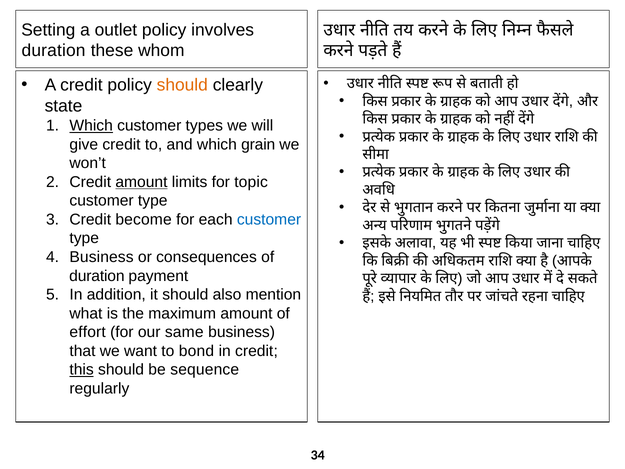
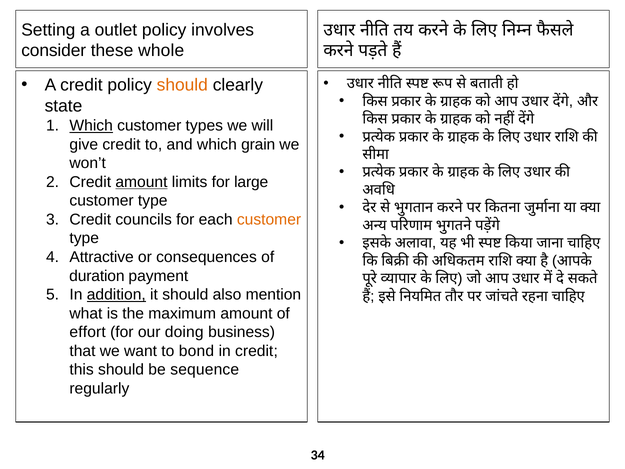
duration at (54, 51): duration -> consider
whom: whom -> whole
topic: topic -> large
become: become -> councils
customer at (269, 219) colour: blue -> orange
Business at (102, 257): Business -> Attractive
addition underline: none -> present
same: same -> doing
this underline: present -> none
